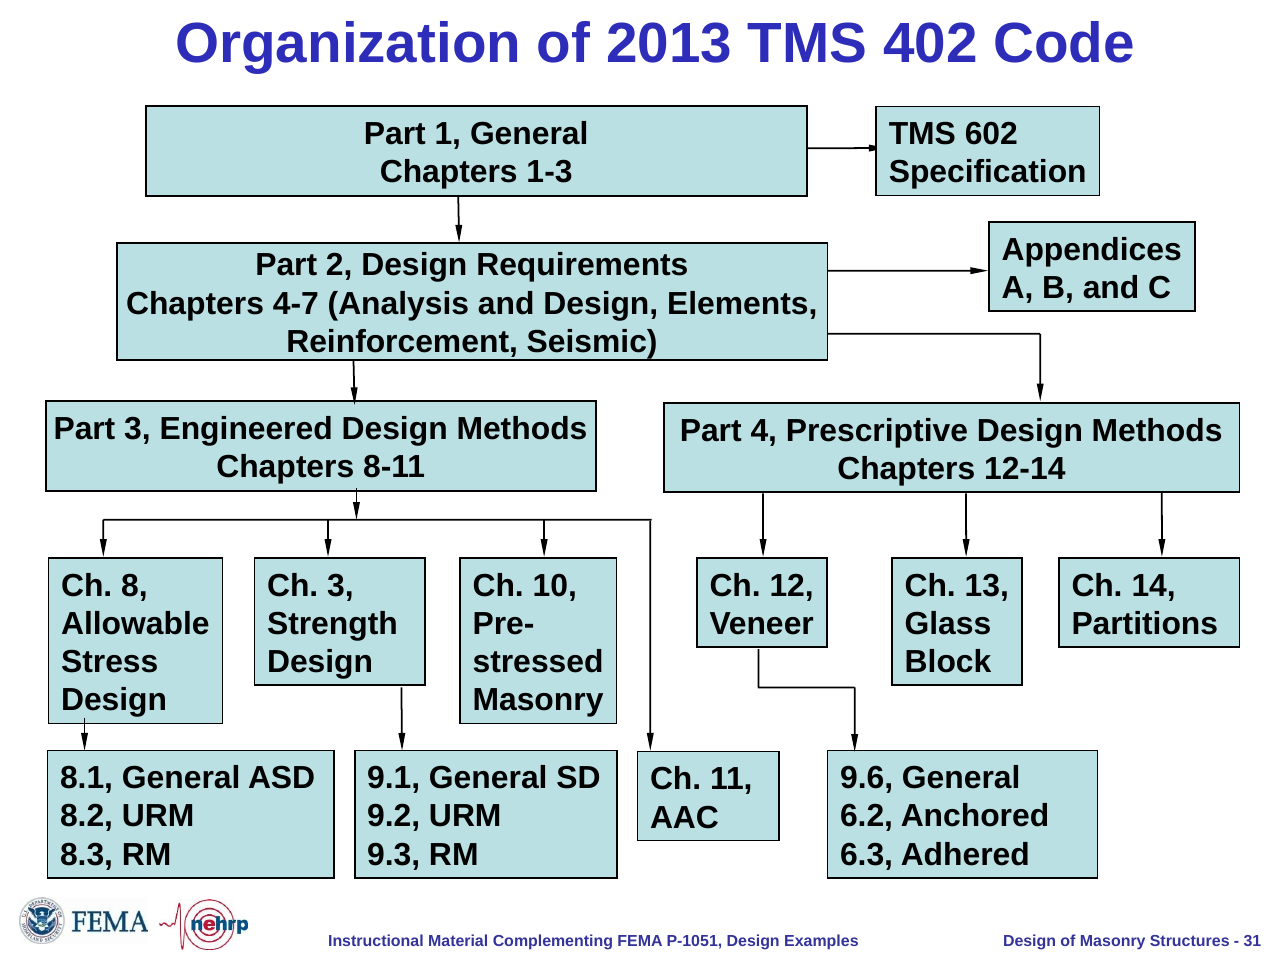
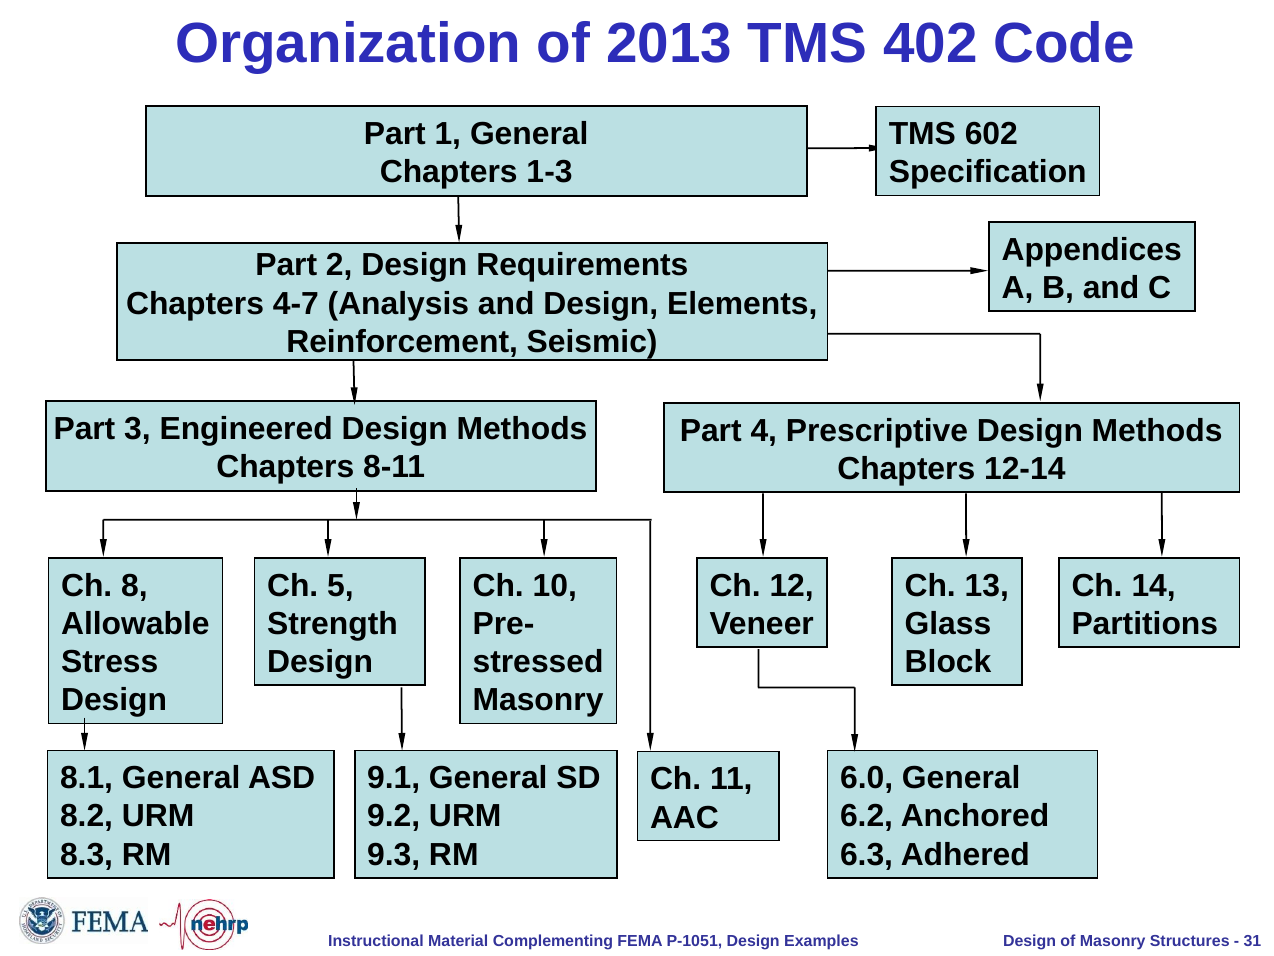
Ch 3: 3 -> 5
9.6: 9.6 -> 6.0
